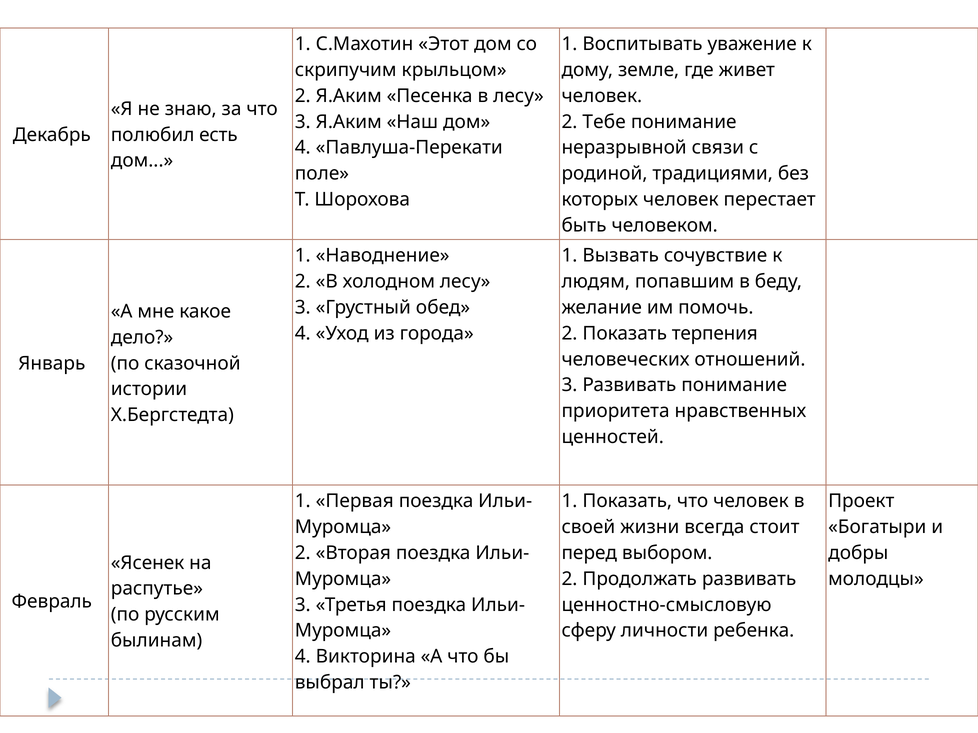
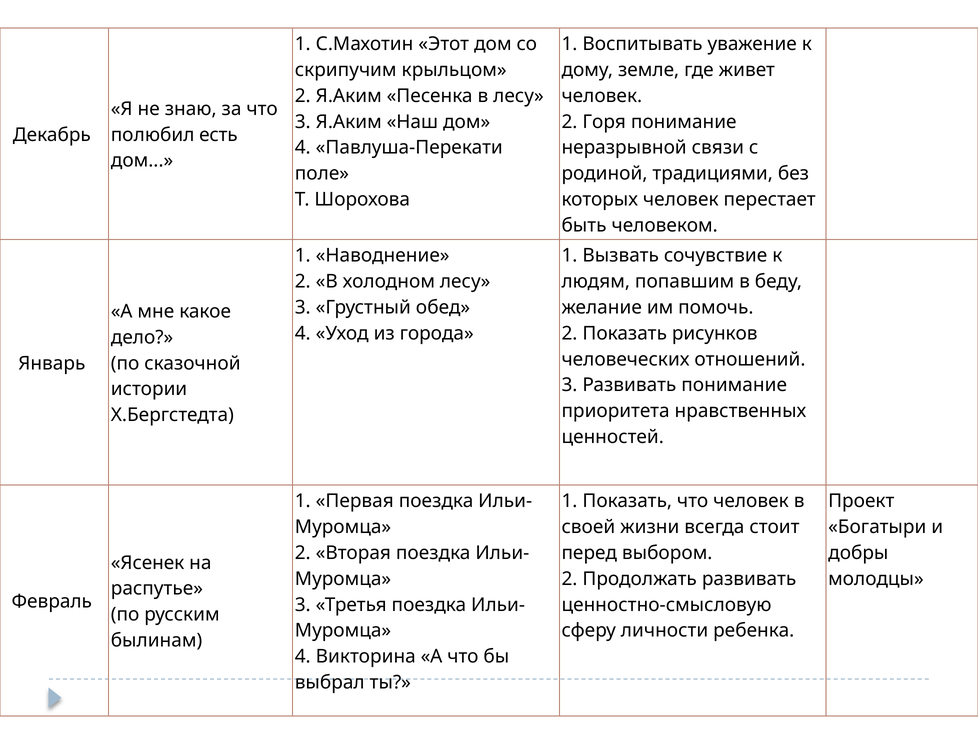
Тебе: Тебе -> Горя
терпения: терпения -> рисунков
